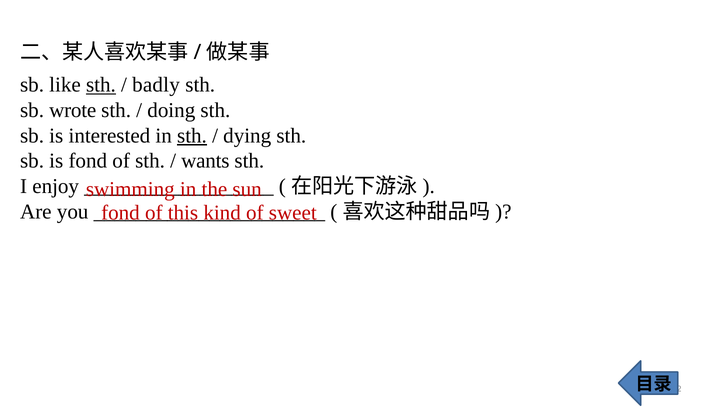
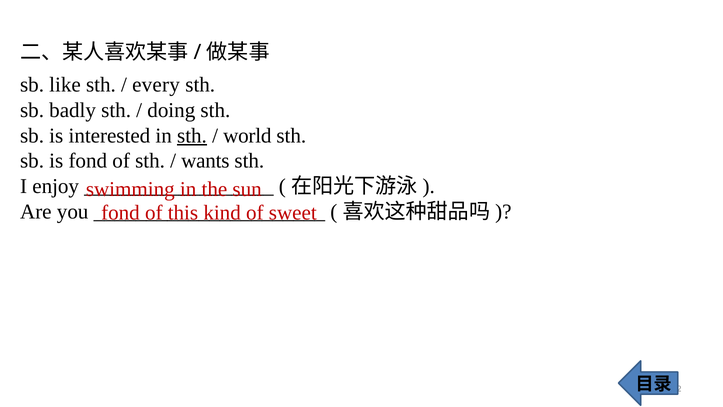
sth at (101, 85) underline: present -> none
badly: badly -> every
wrote: wrote -> badly
dying: dying -> world
